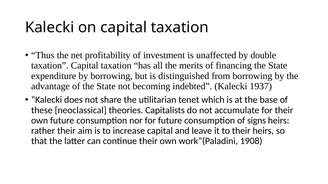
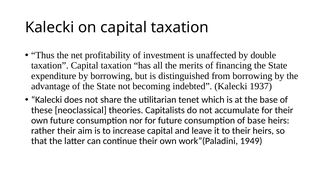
of signs: signs -> base
1908: 1908 -> 1949
